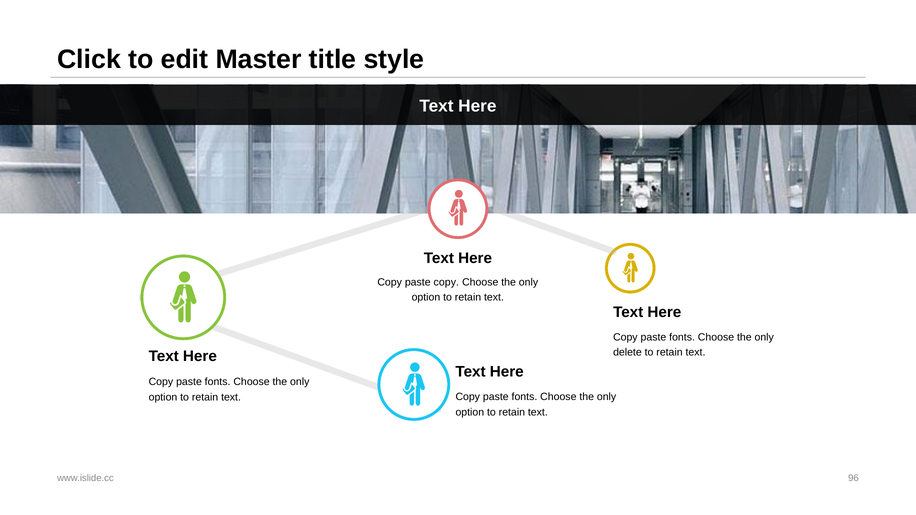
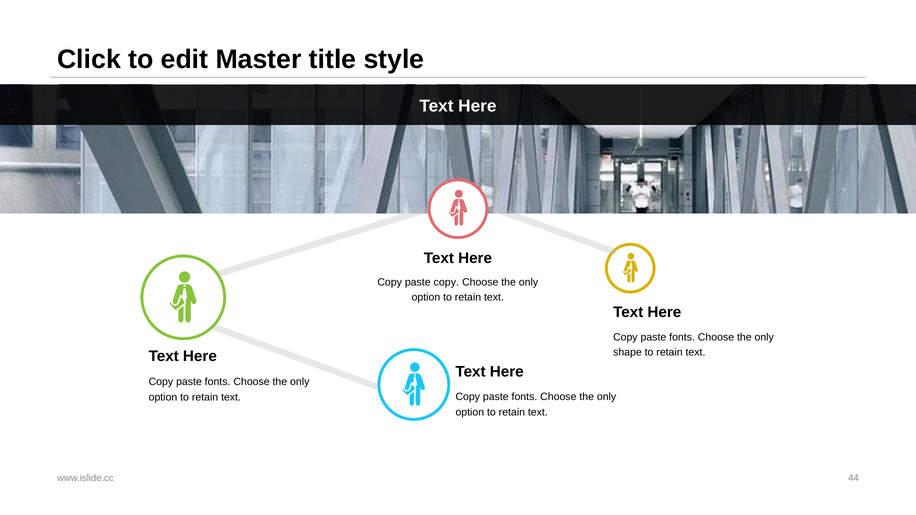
delete: delete -> shape
96: 96 -> 44
